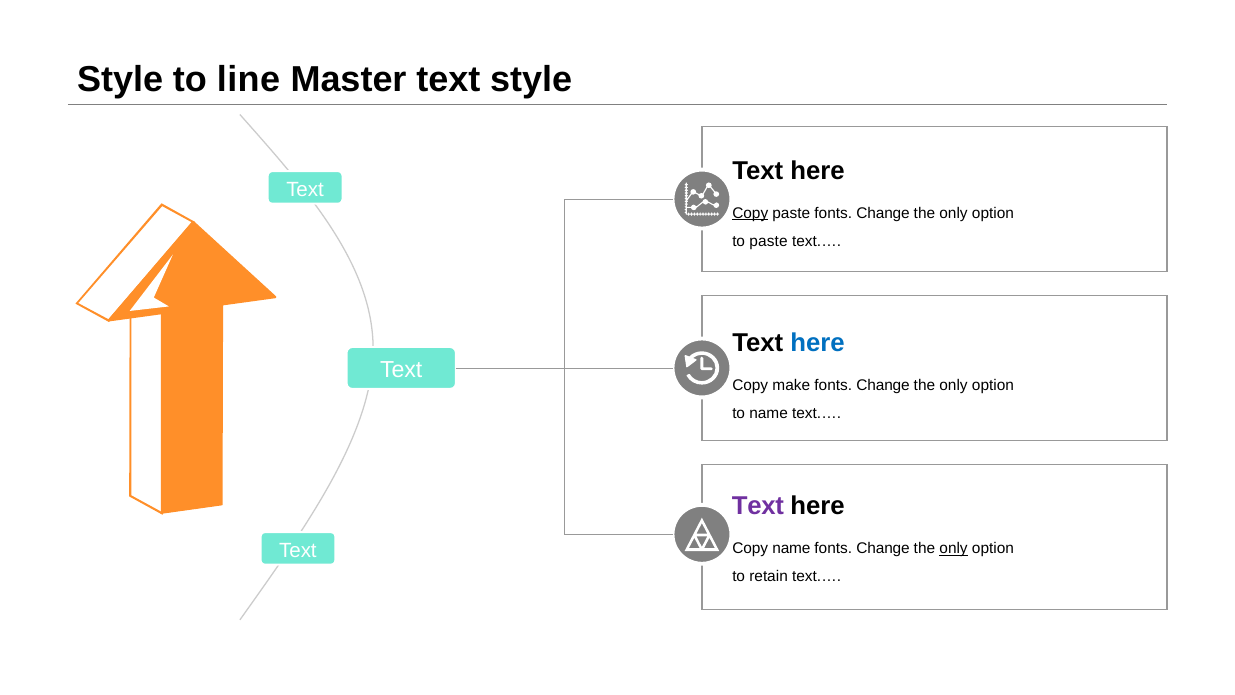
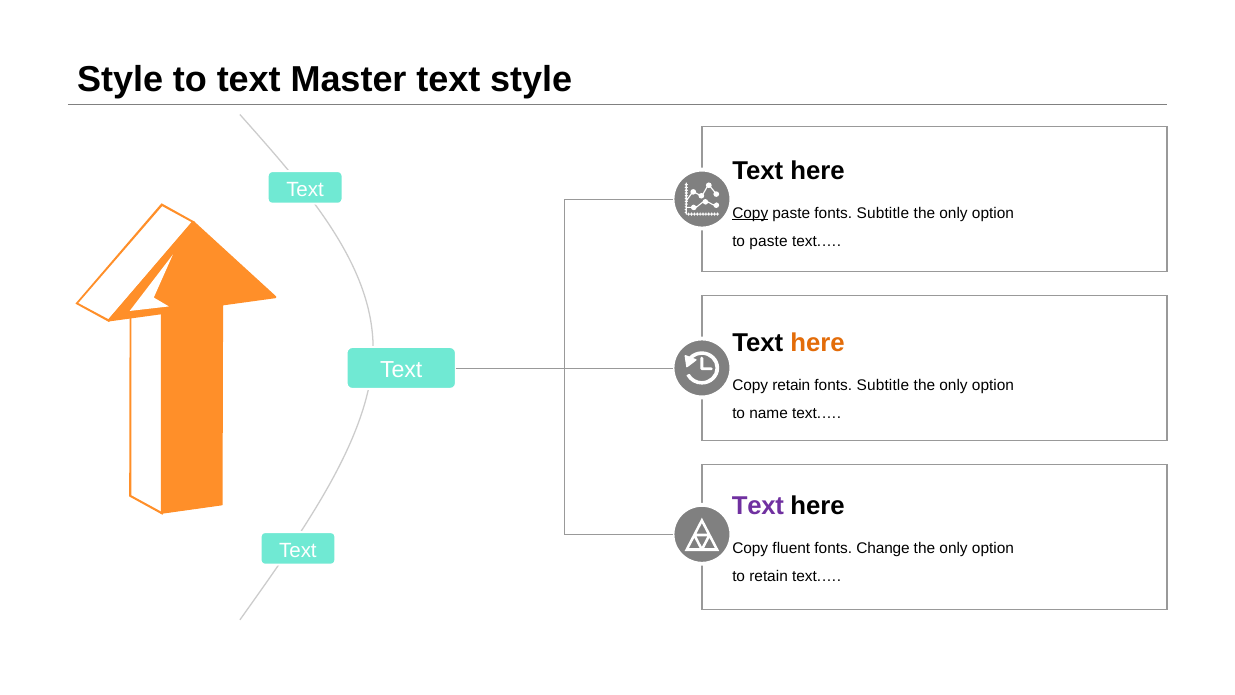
to line: line -> text
paste fonts Change: Change -> Subtitle
here at (818, 343) colour: blue -> orange
Copy make: make -> retain
Change at (883, 385): Change -> Subtitle
Copy name: name -> fluent
only at (954, 548) underline: present -> none
